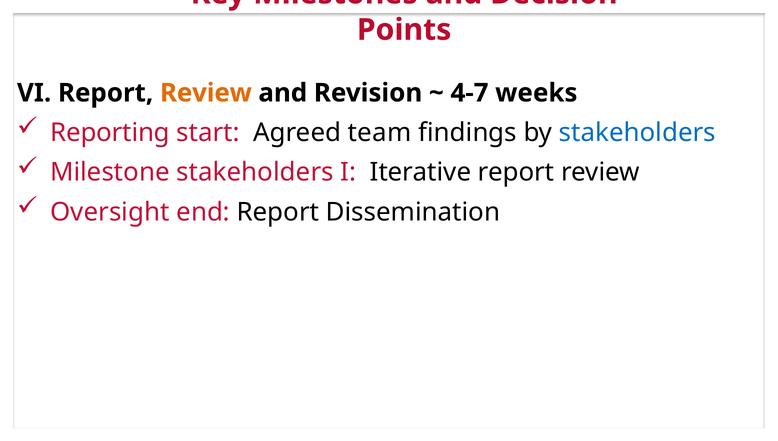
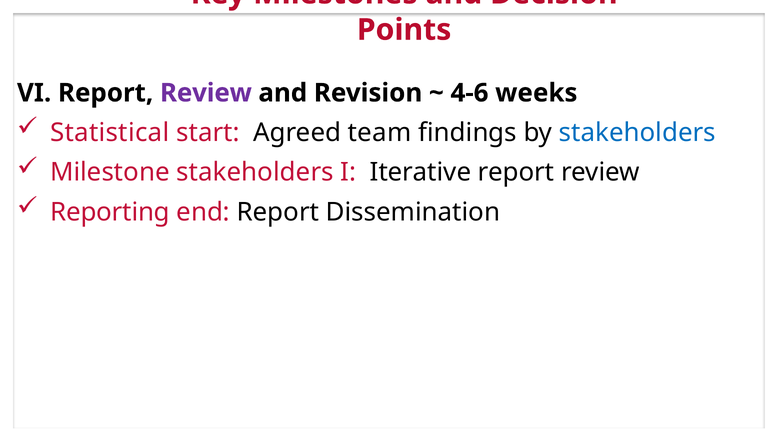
Review at (206, 93) colour: orange -> purple
4-7: 4-7 -> 4-6
Reporting: Reporting -> Statistical
Oversight: Oversight -> Reporting
